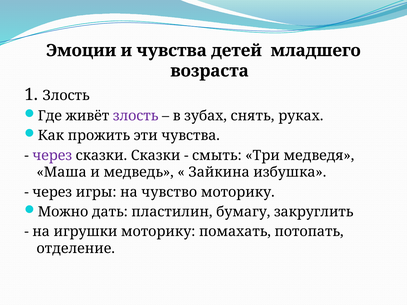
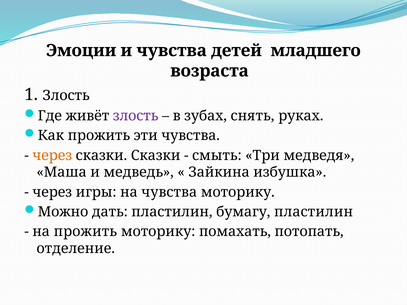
через at (52, 156) colour: purple -> orange
на чувство: чувство -> чувства
бумагу закруглить: закруглить -> пластилин
на игрушки: игрушки -> прожить
